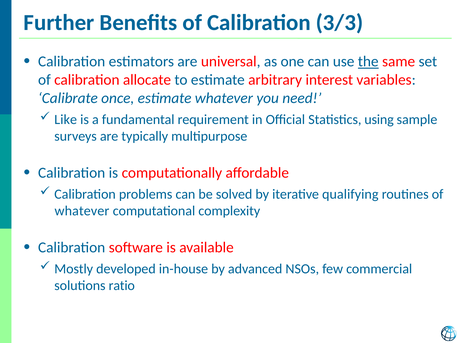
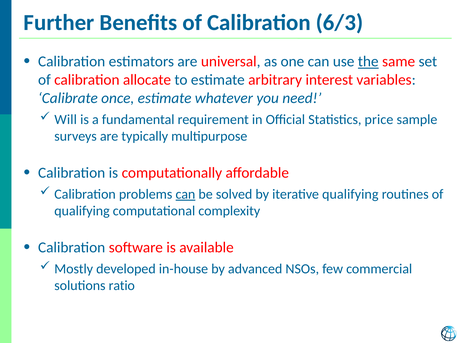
3/3: 3/3 -> 6/3
Like: Like -> Will
using: using -> price
can at (185, 194) underline: none -> present
whatever at (82, 211): whatever -> qualifying
